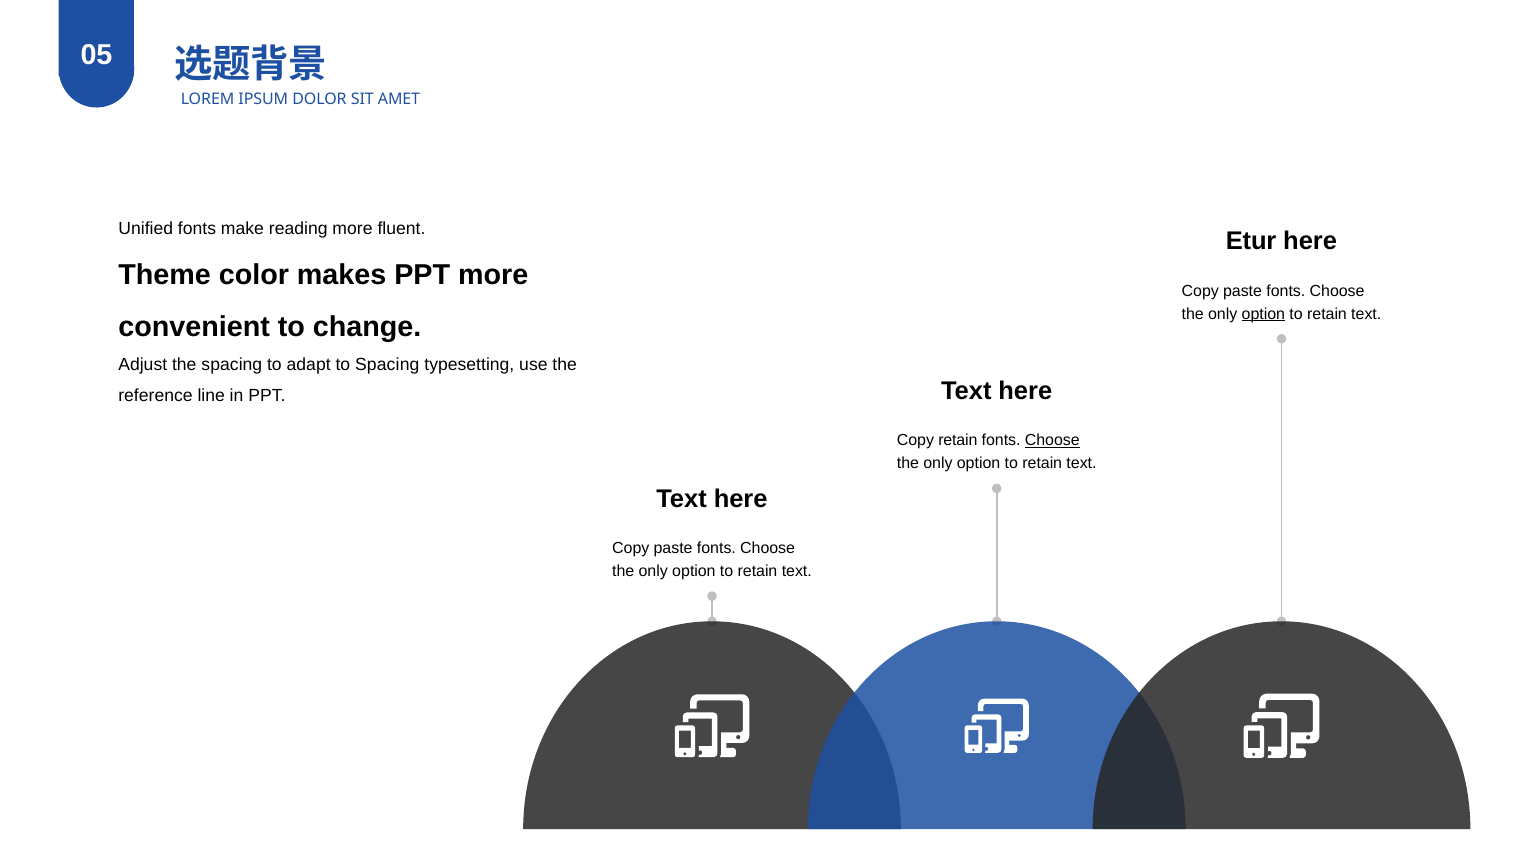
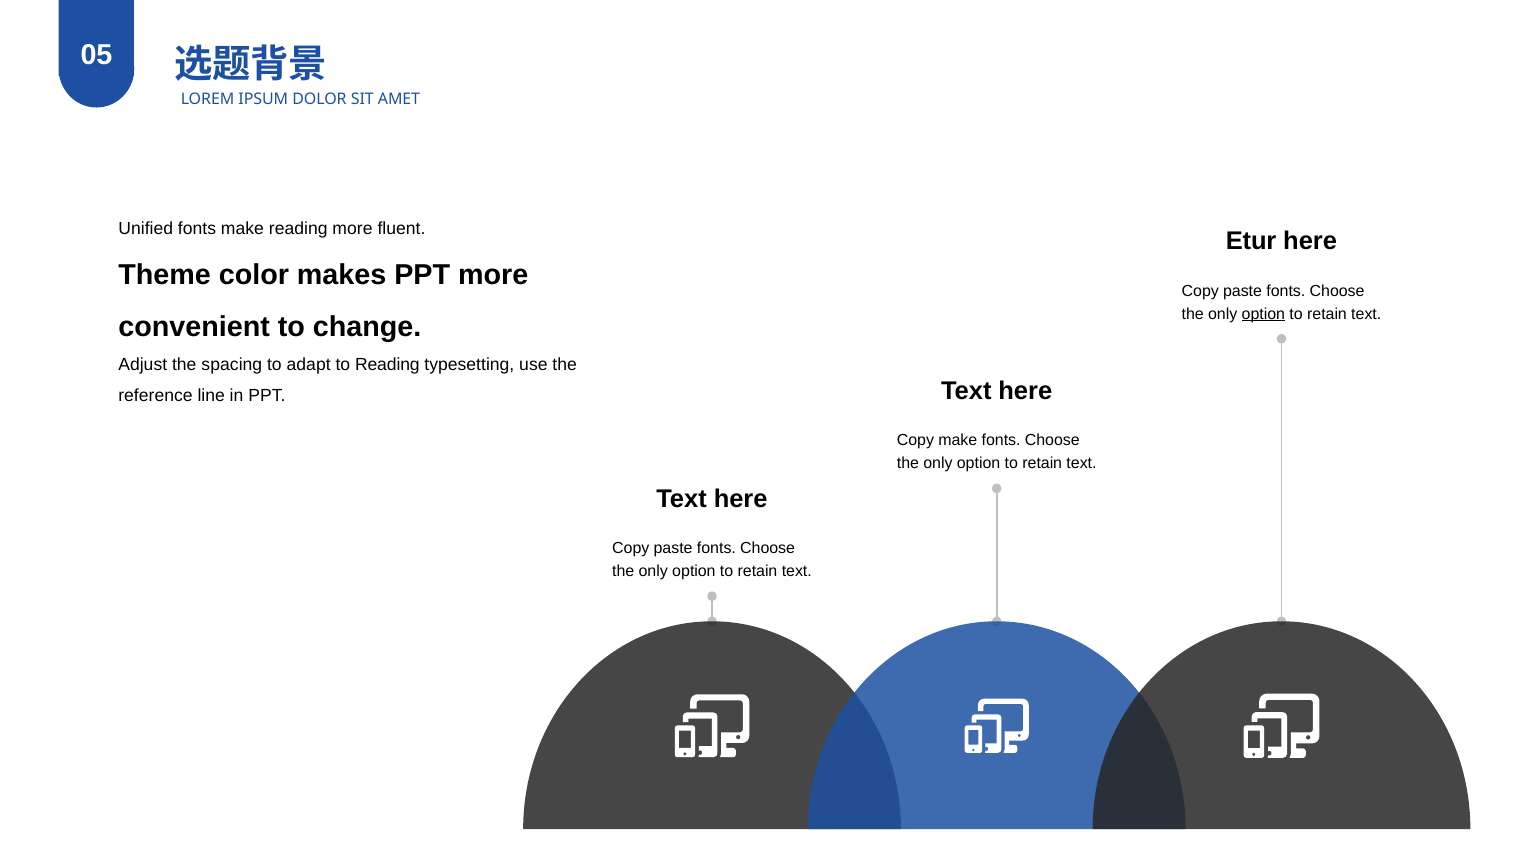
to Spacing: Spacing -> Reading
Copy retain: retain -> make
Choose at (1052, 440) underline: present -> none
